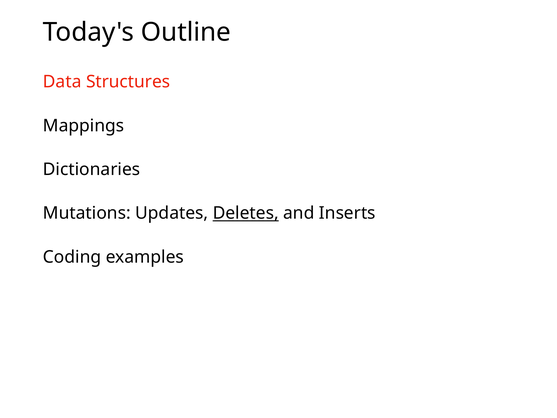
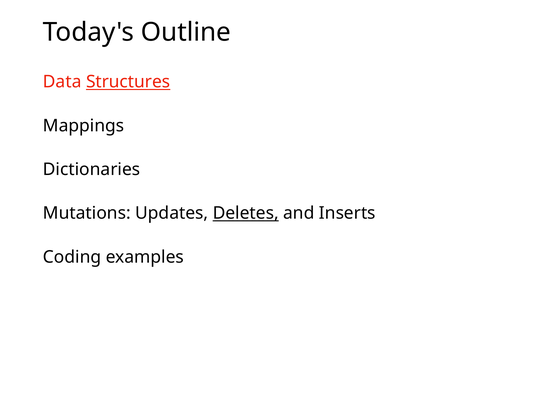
Structures underline: none -> present
